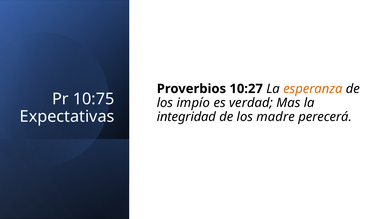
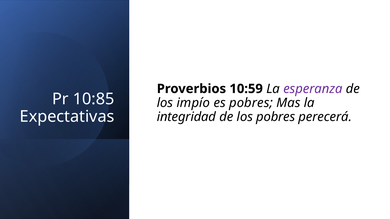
10:27: 10:27 -> 10:59
esperanza colour: orange -> purple
10:75: 10:75 -> 10:85
es verdad: verdad -> pobres
los madre: madre -> pobres
